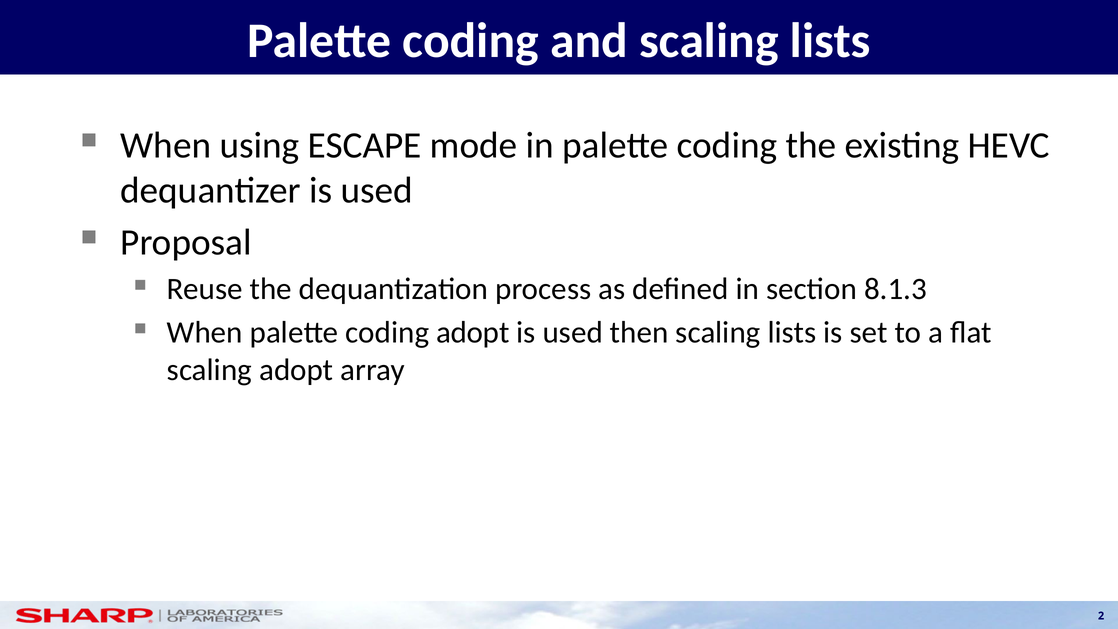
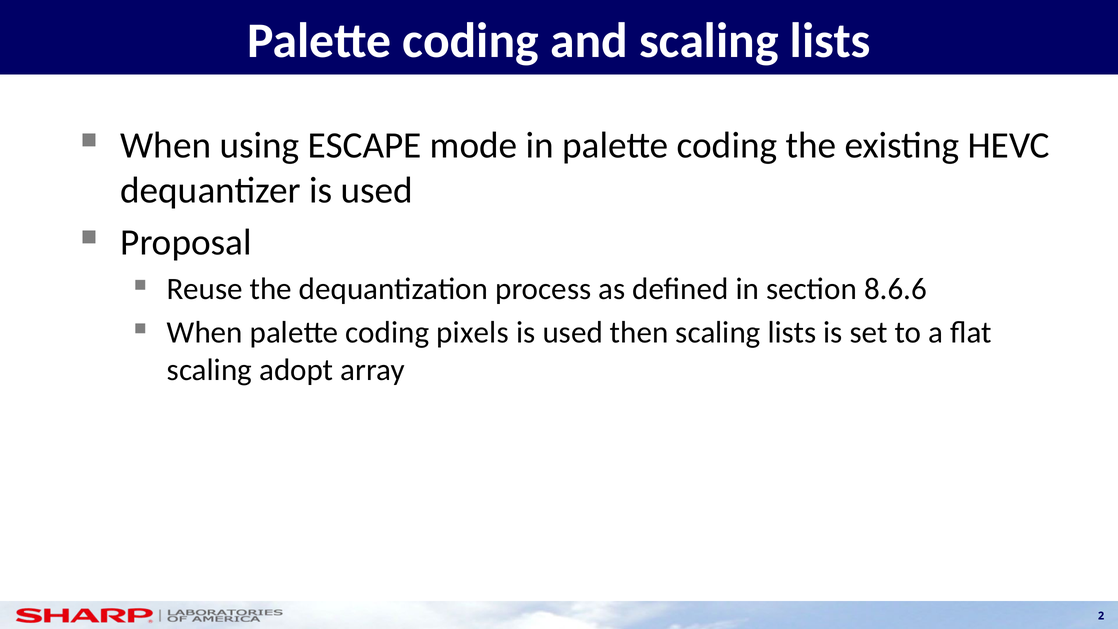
8.1.3: 8.1.3 -> 8.6.6
coding adopt: adopt -> pixels
